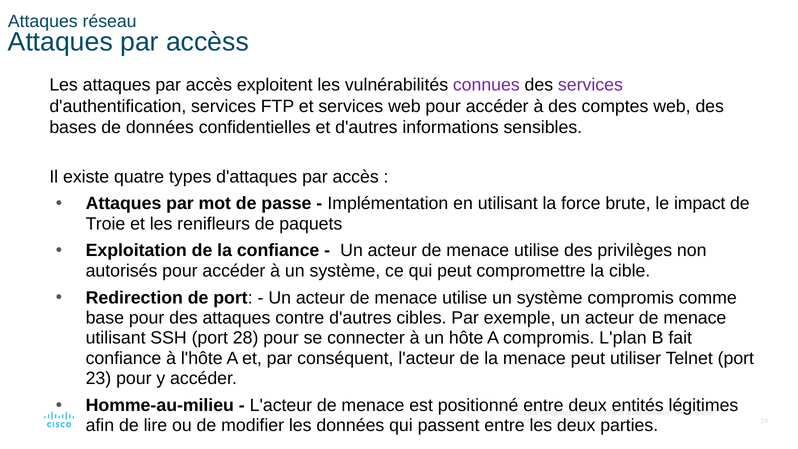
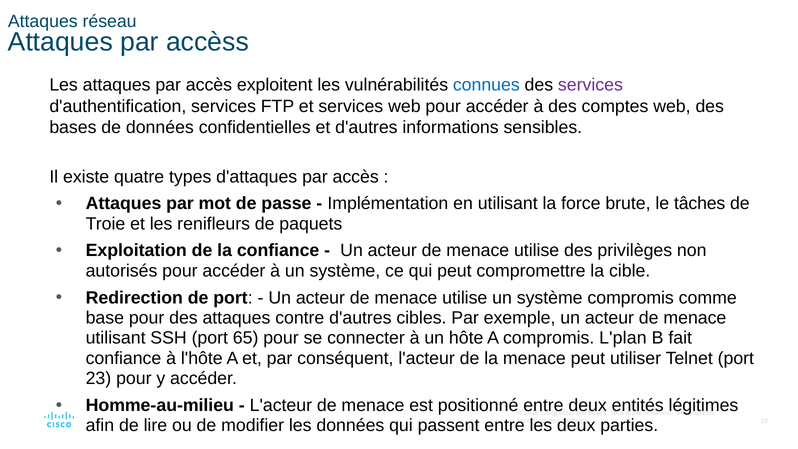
connues colour: purple -> blue
impact: impact -> tâches
28: 28 -> 65
